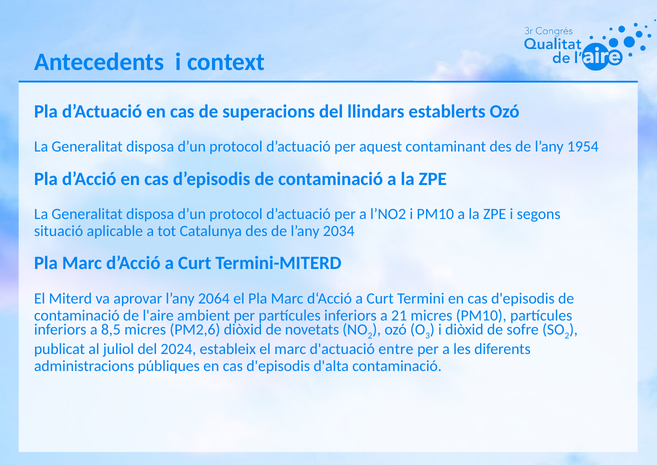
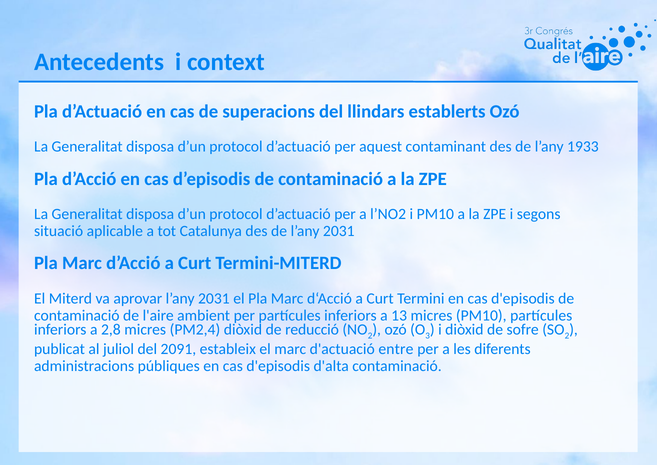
1954: 1954 -> 1933
de l’any 2034: 2034 -> 2031
aprovar l’any 2064: 2064 -> 2031
21: 21 -> 13
8,5: 8,5 -> 2,8
PM2,6: PM2,6 -> PM2,4
novetats: novetats -> reducció
2024: 2024 -> 2091
